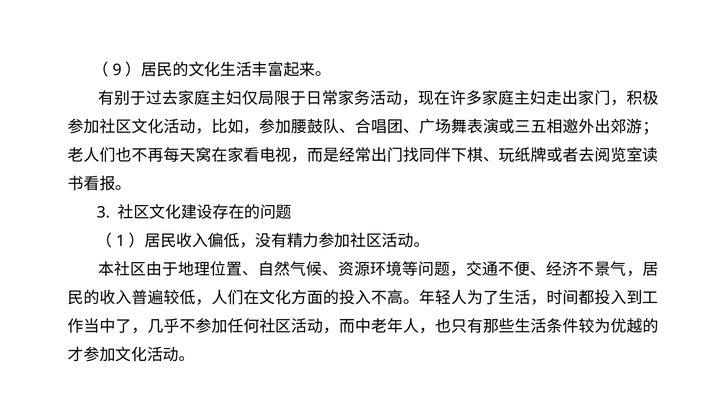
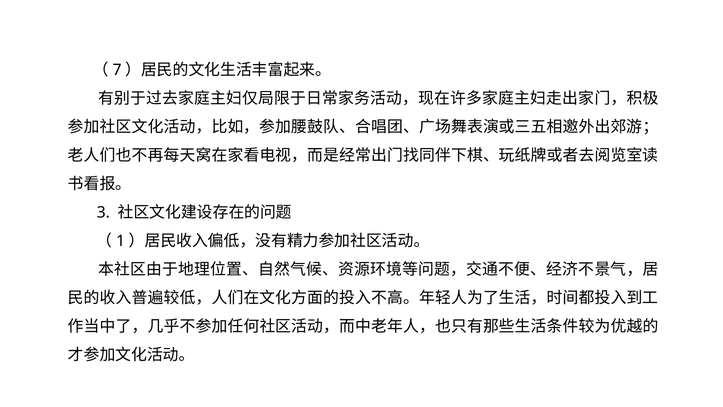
9: 9 -> 7
